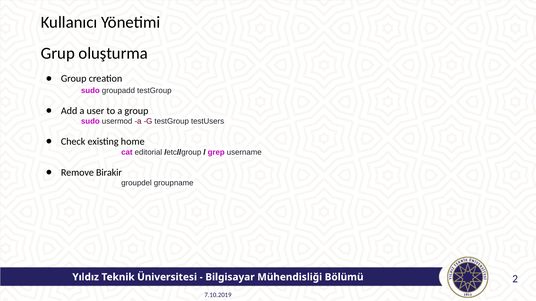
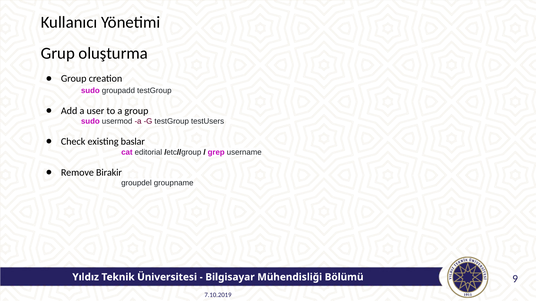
home: home -> baslar
2: 2 -> 9
